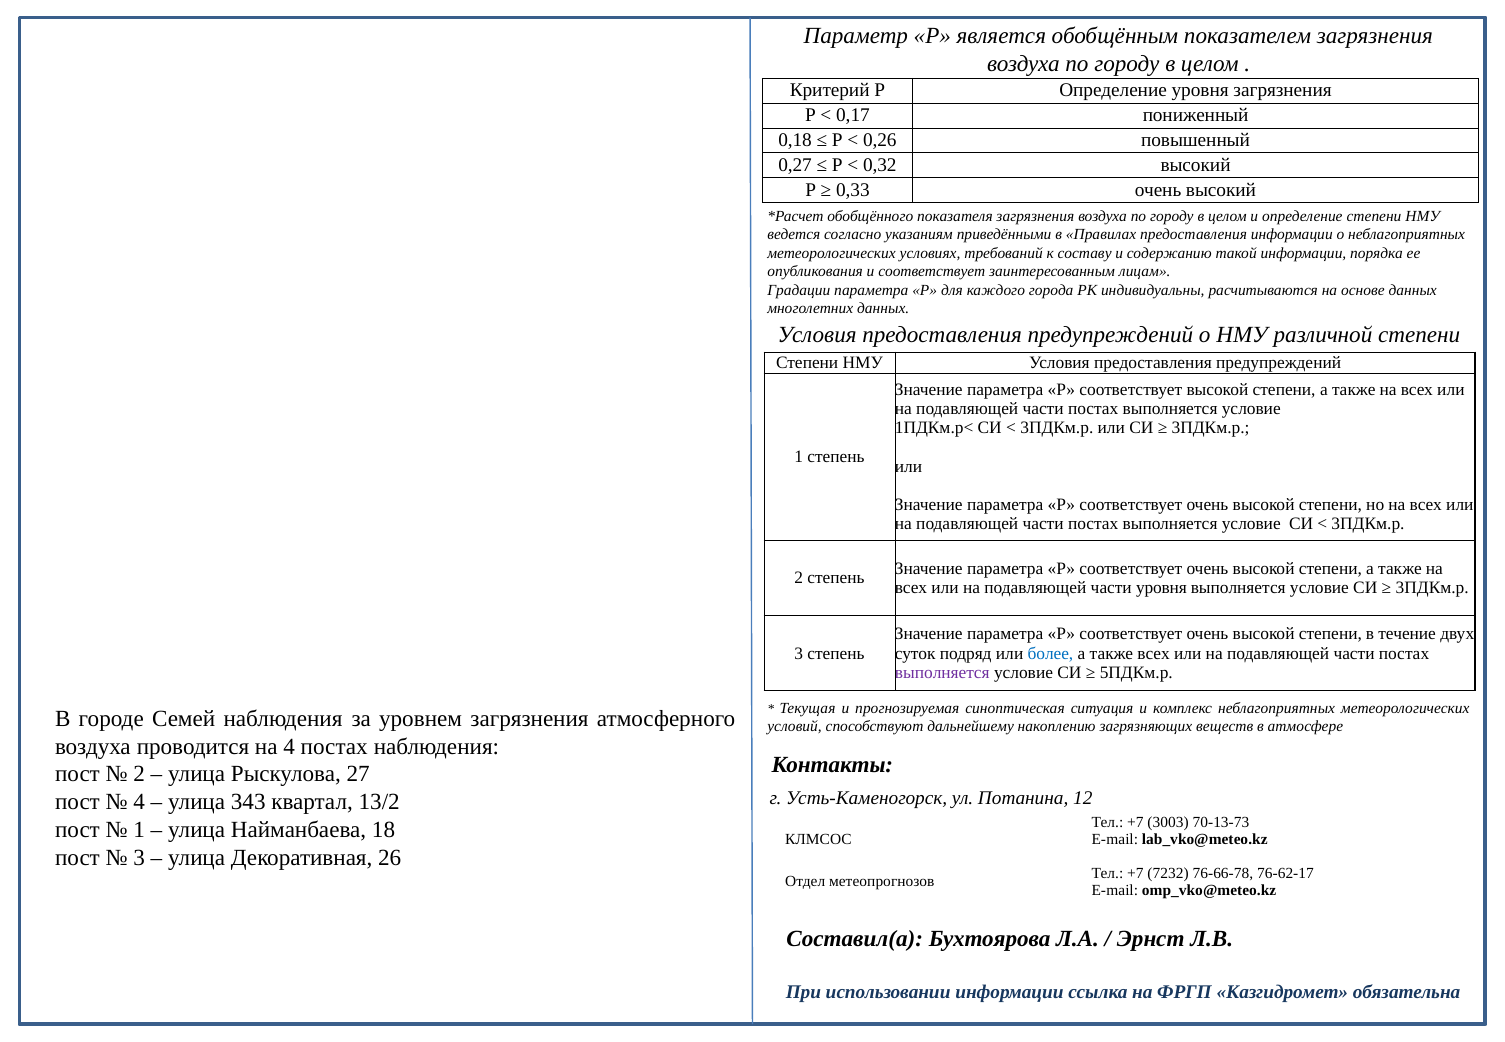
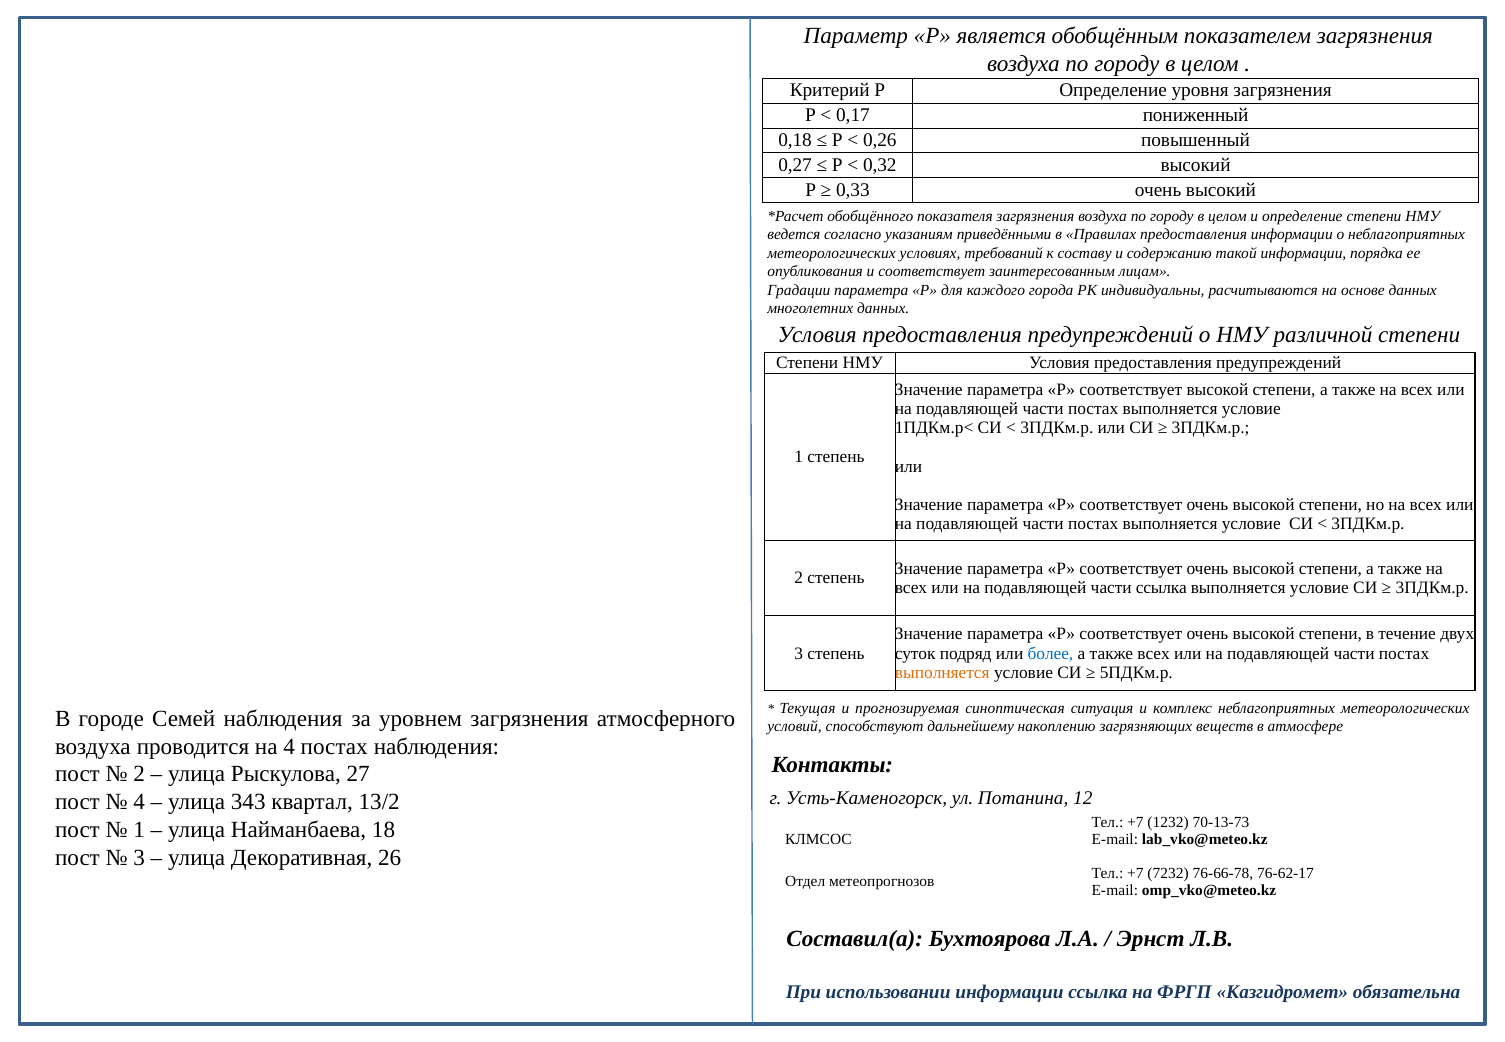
части уровня: уровня -> ссылка
выполняется at (942, 673) colour: purple -> orange
3003: 3003 -> 1232
